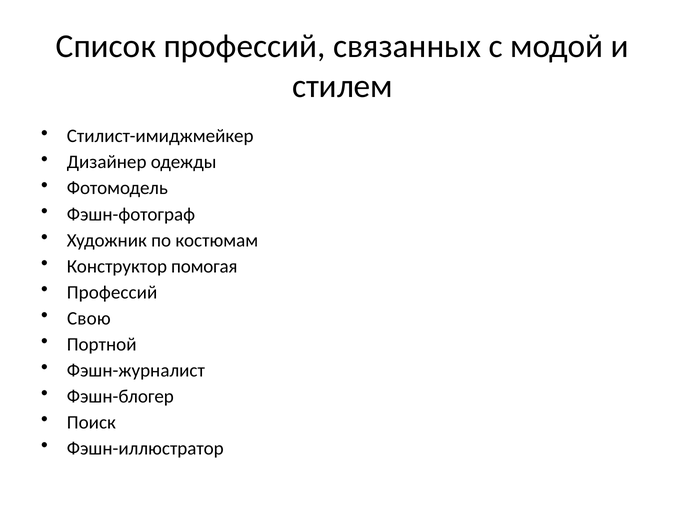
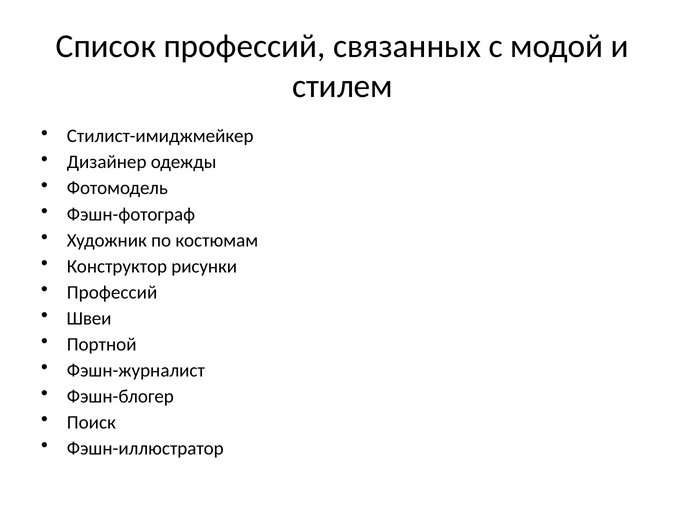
помогая: помогая -> рисунки
Свою: Свою -> Швеи
